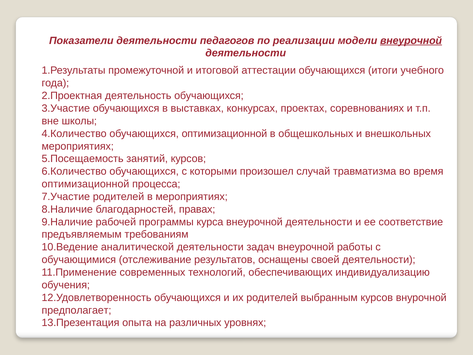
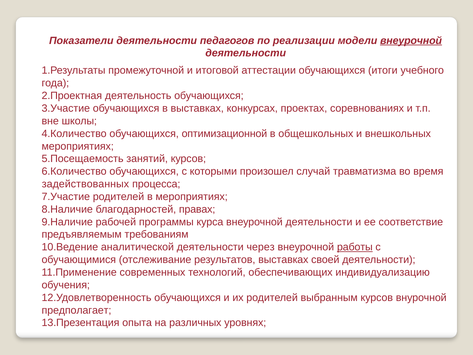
оптимизационной at (85, 184): оптимизационной -> задействованных
задач: задач -> через
работы underline: none -> present
результатов оснащены: оснащены -> выставках
